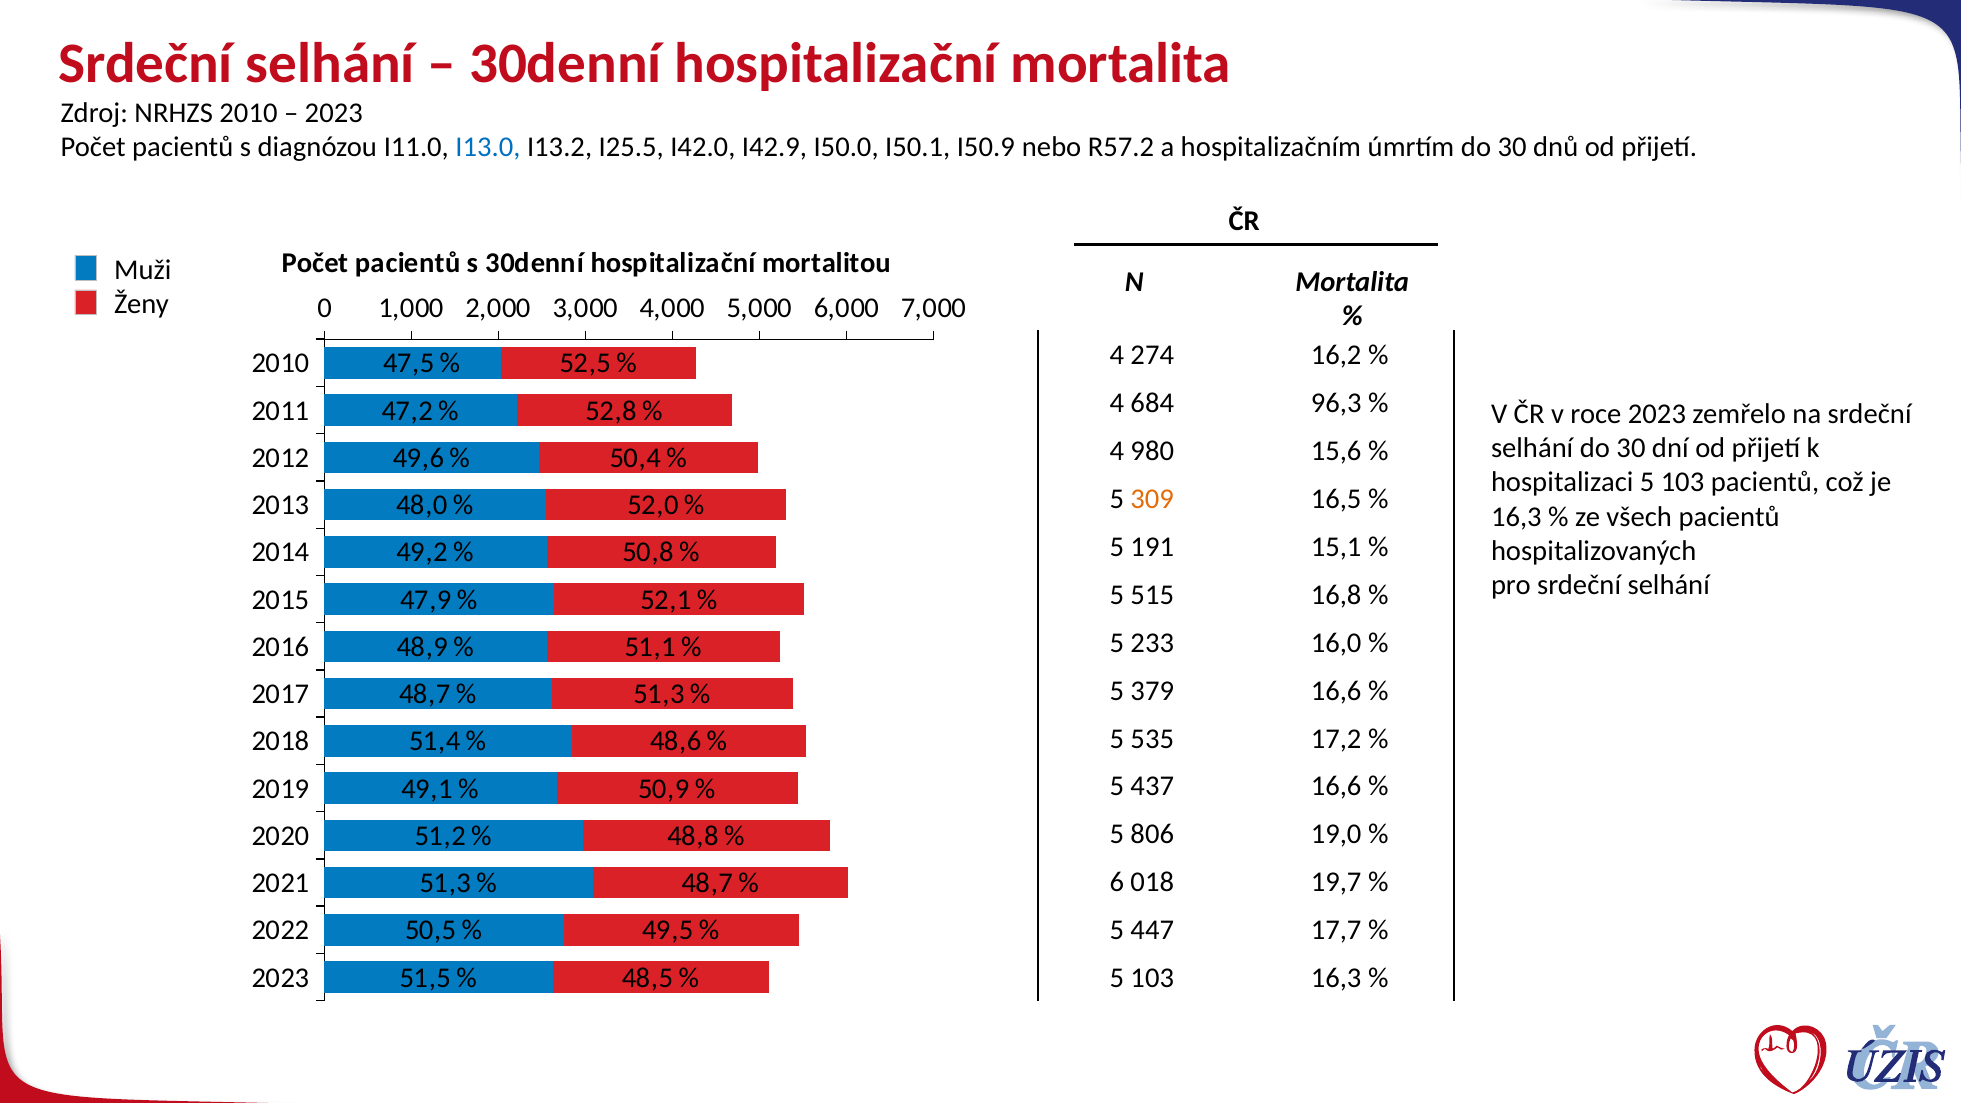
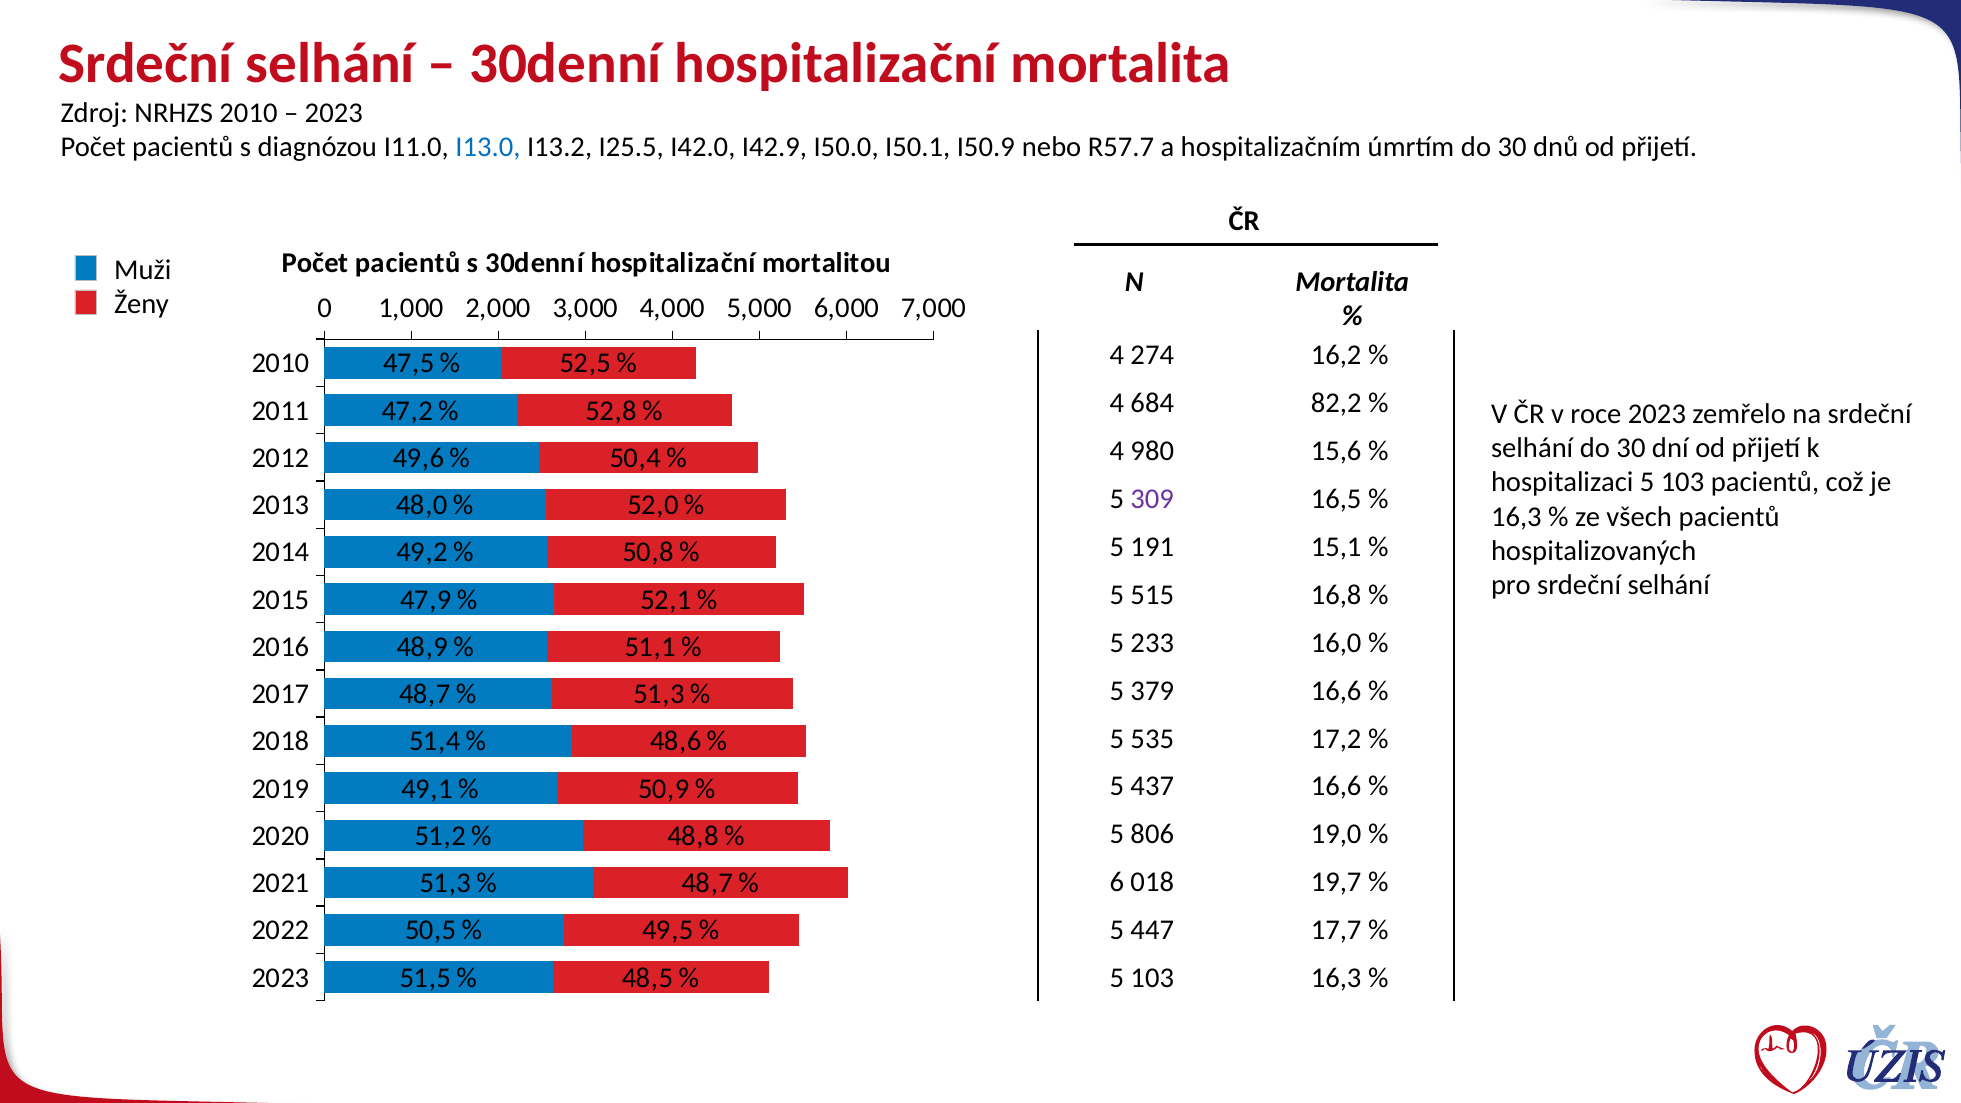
R57.2: R57.2 -> R57.7
96,3: 96,3 -> 82,2
309 colour: orange -> purple
